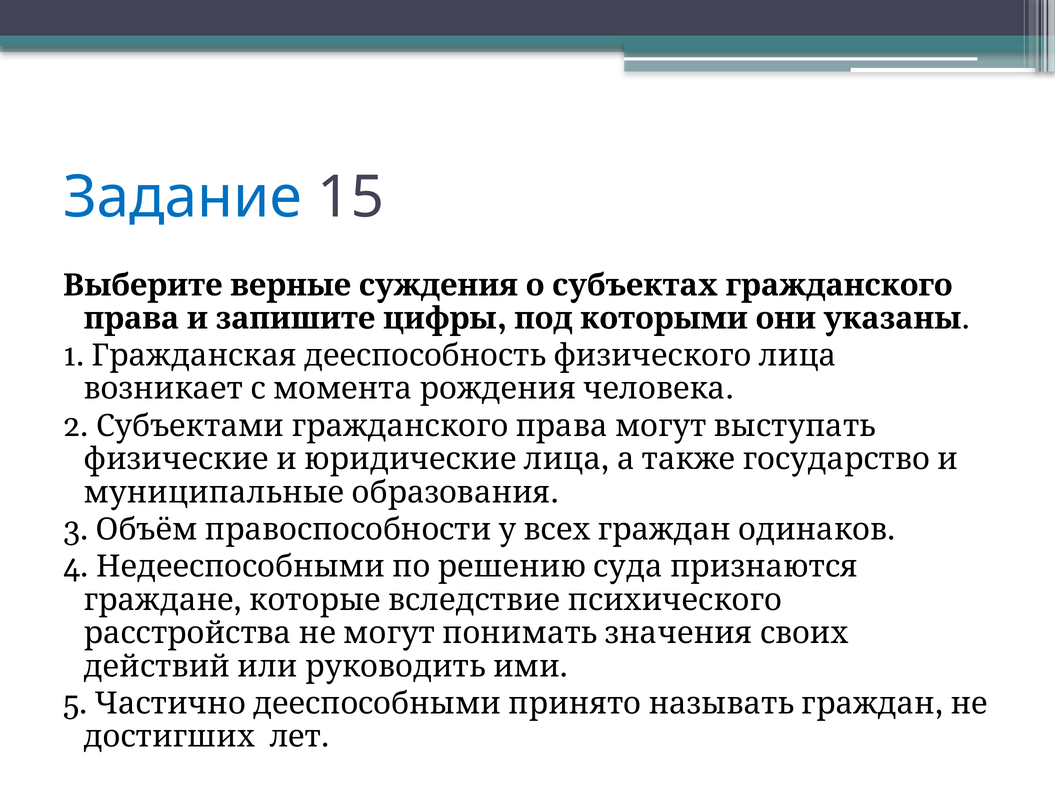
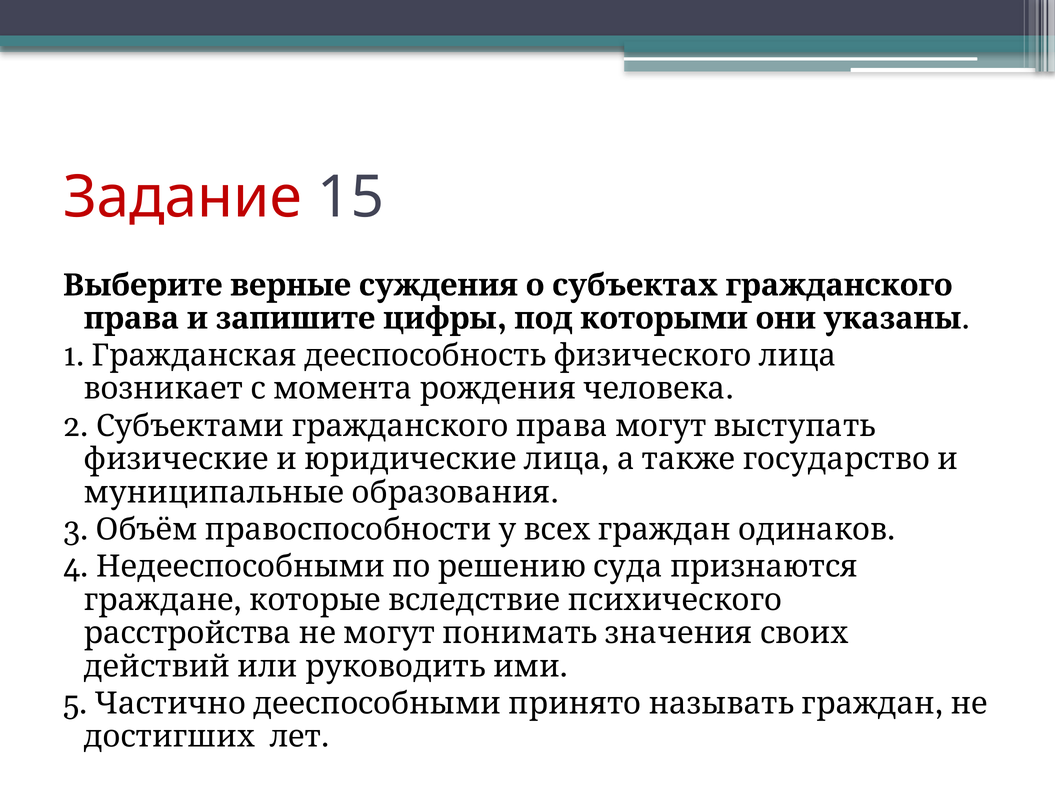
Задание colour: blue -> red
